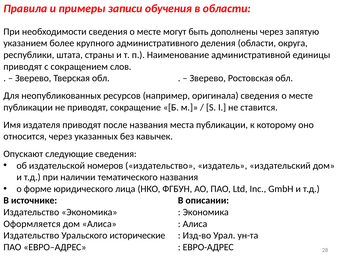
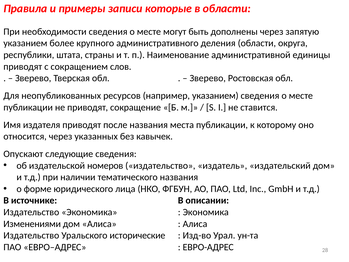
обучения: обучения -> которые
например оригинала: оригинала -> указанием
Оформляется: Оформляется -> Изменениями
